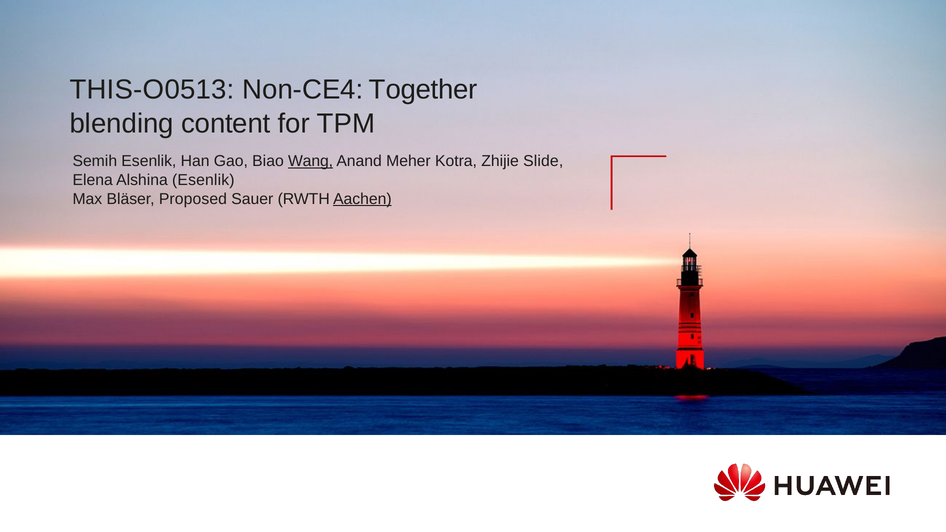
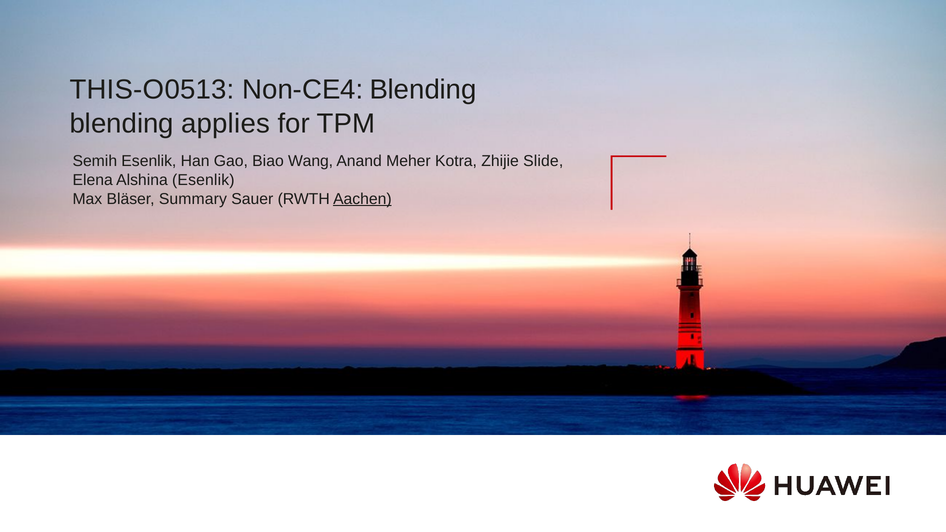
Non-CE4 Together: Together -> Blending
content: content -> applies
Wang underline: present -> none
Proposed: Proposed -> Summary
